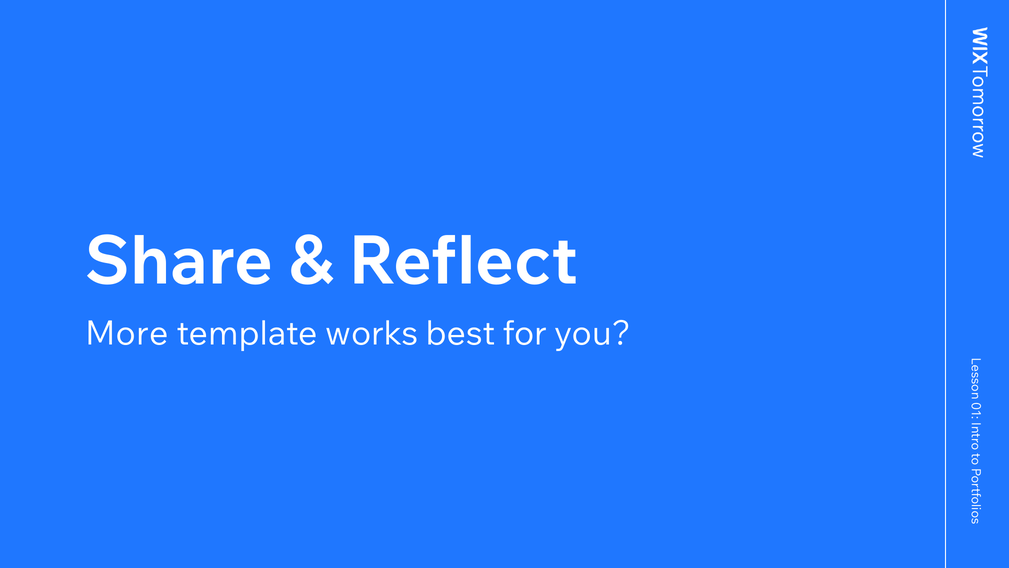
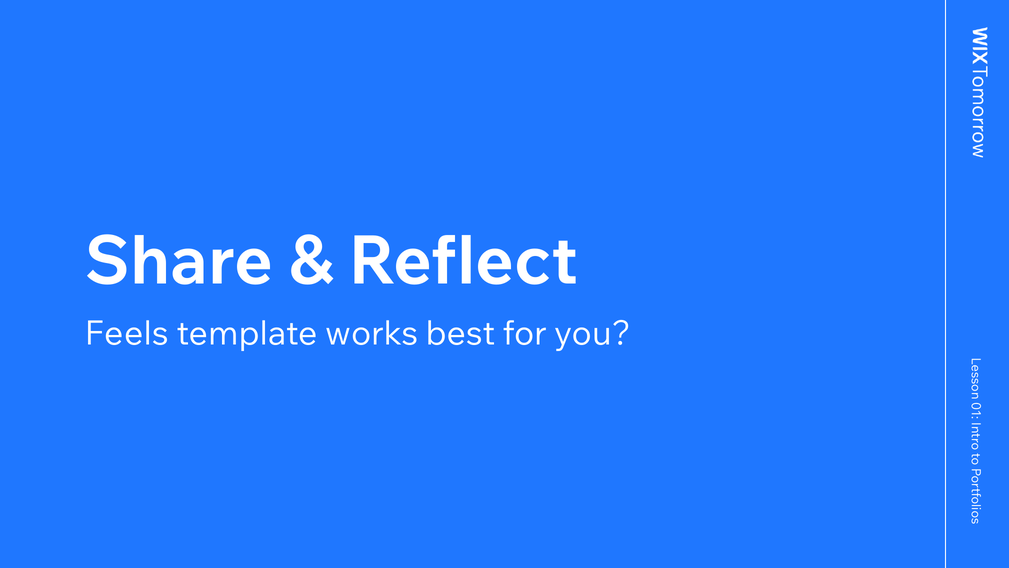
More: More -> Feels
